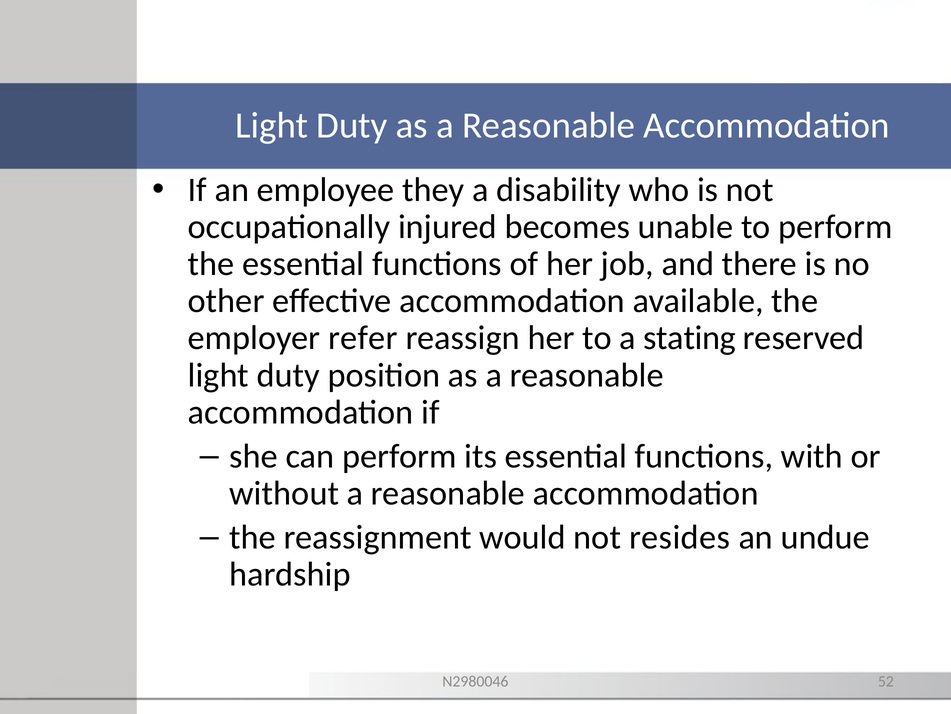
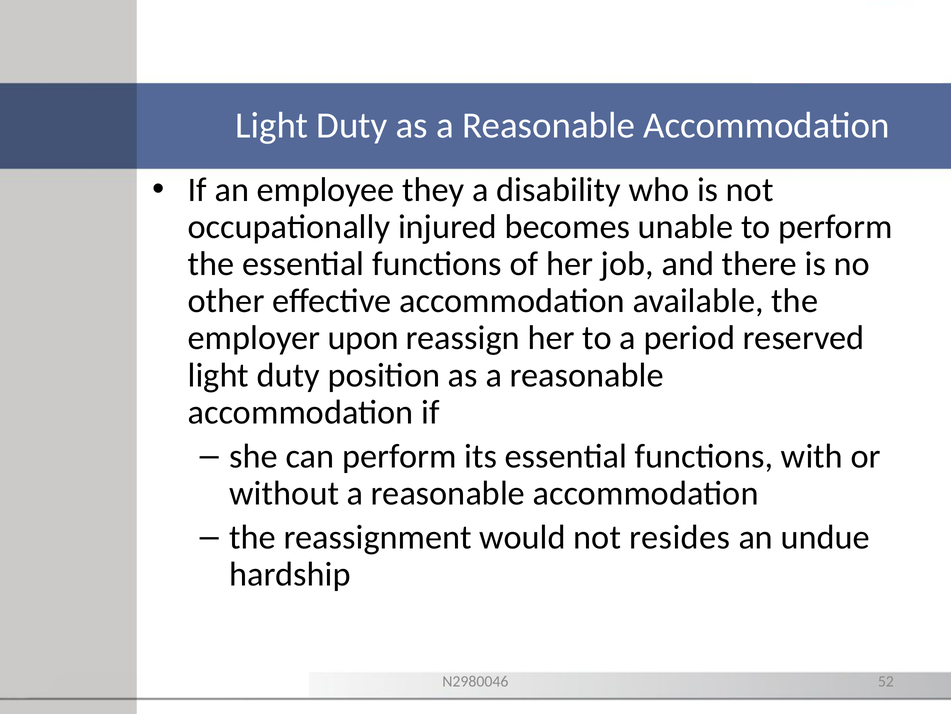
refer: refer -> upon
stating: stating -> period
